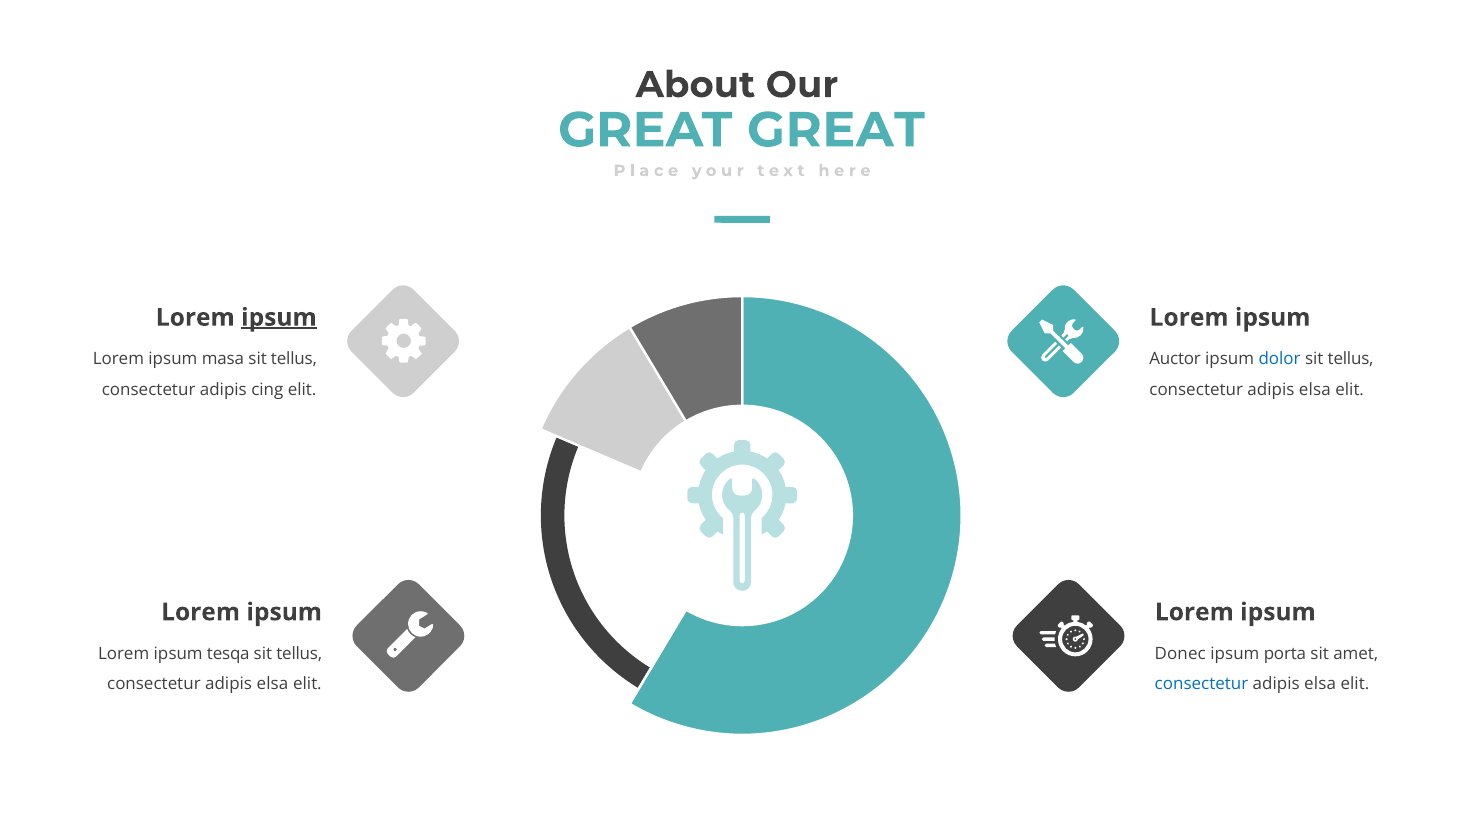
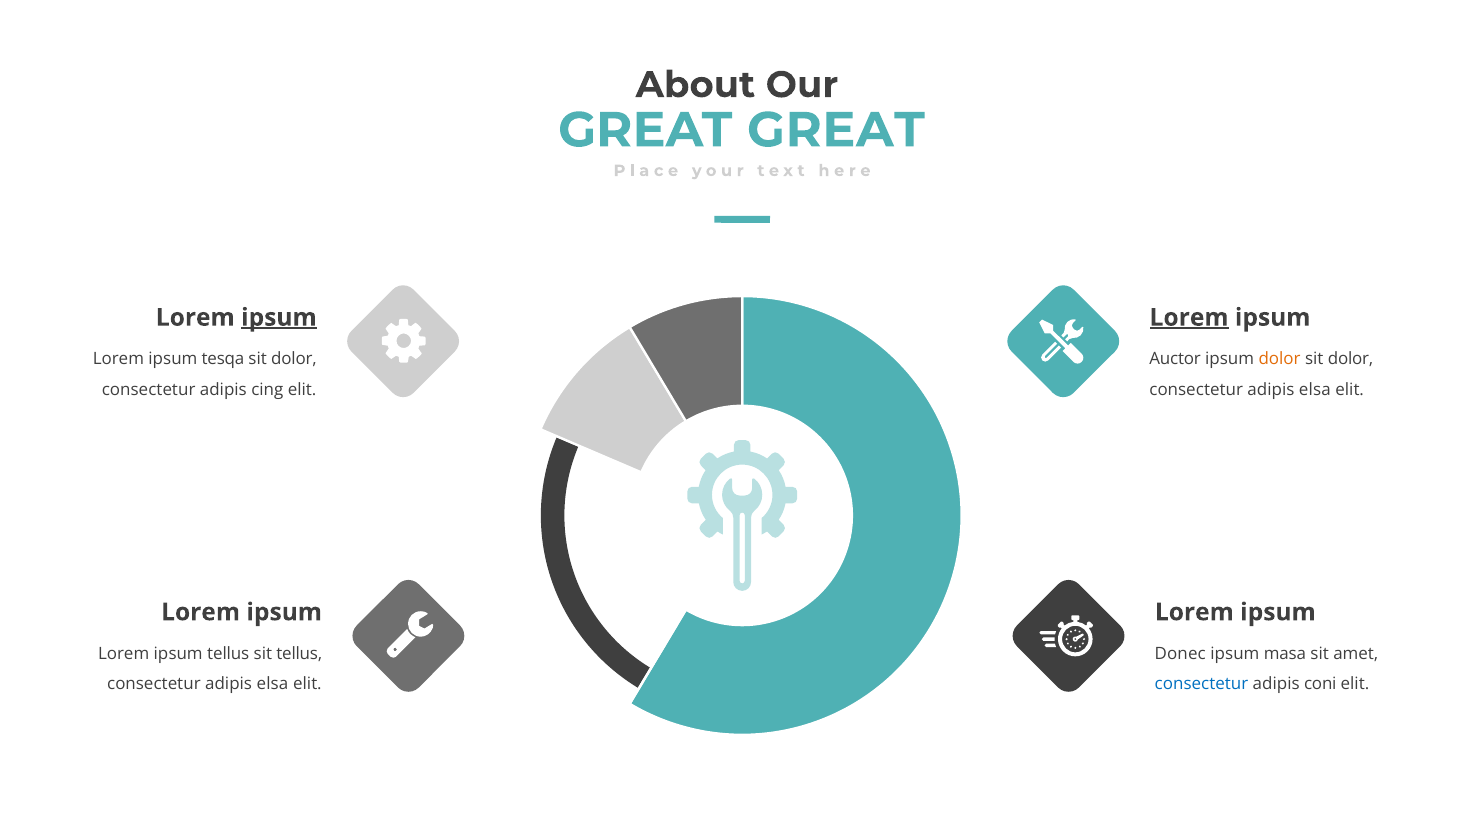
Lorem at (1189, 318) underline: none -> present
masa: masa -> tesqa
tellus at (294, 359): tellus -> dolor
dolor at (1280, 359) colour: blue -> orange
tellus at (1351, 359): tellus -> dolor
ipsum tesqa: tesqa -> tellus
porta: porta -> masa
elsa at (1320, 684): elsa -> coni
